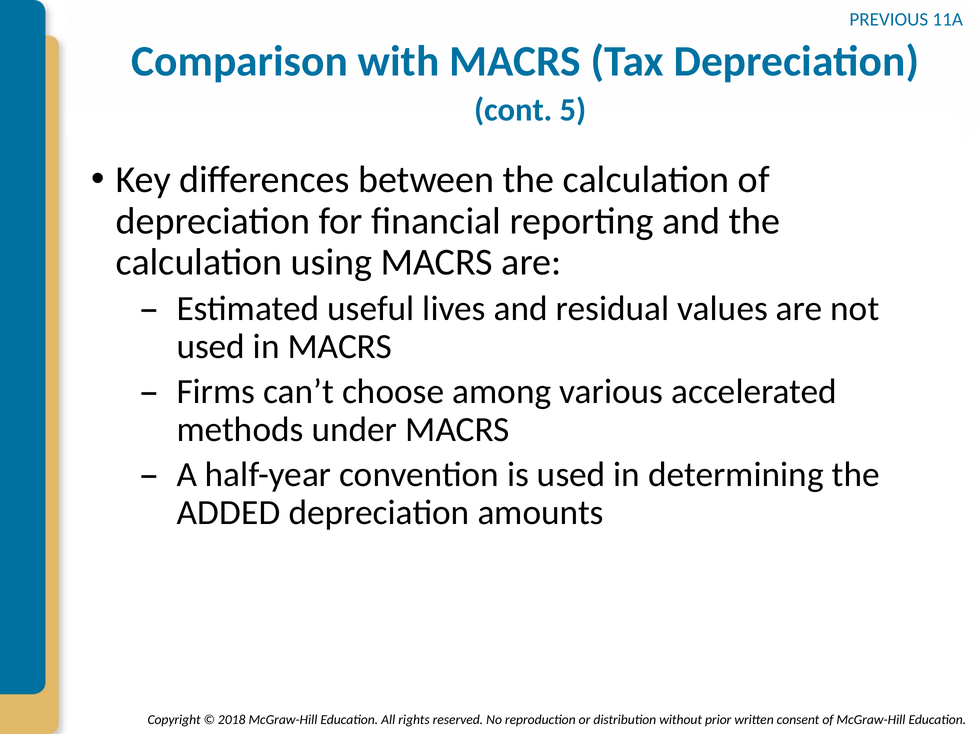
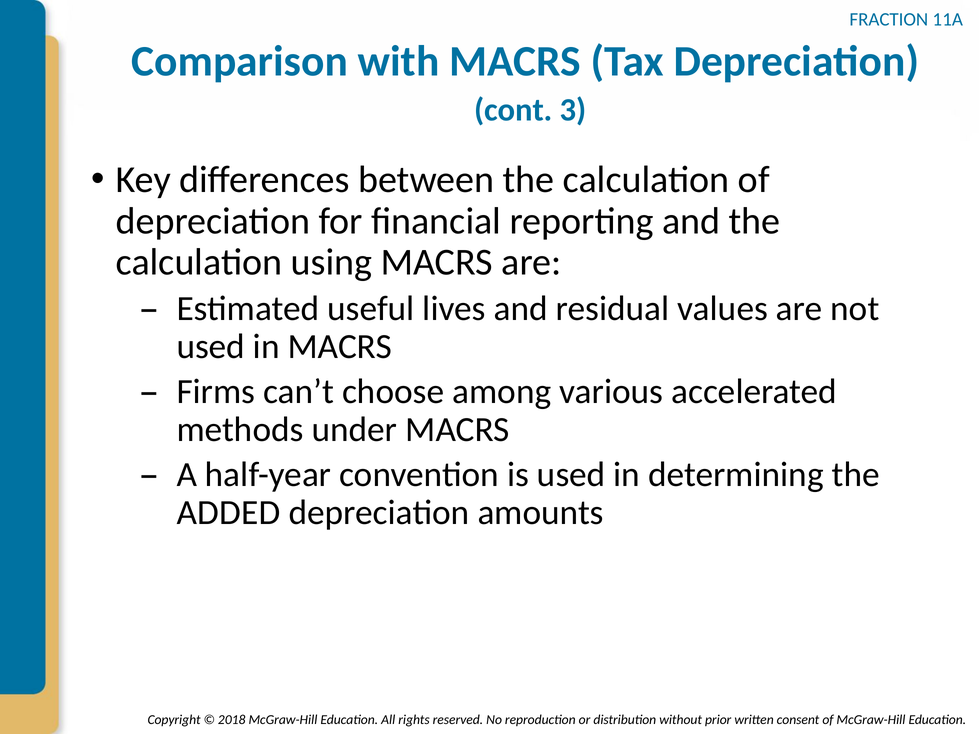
PREVIOUS: PREVIOUS -> FRACTION
5: 5 -> 3
